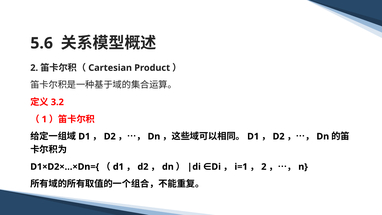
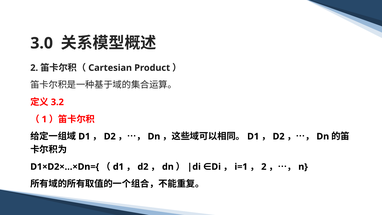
5.6: 5.6 -> 3.0
